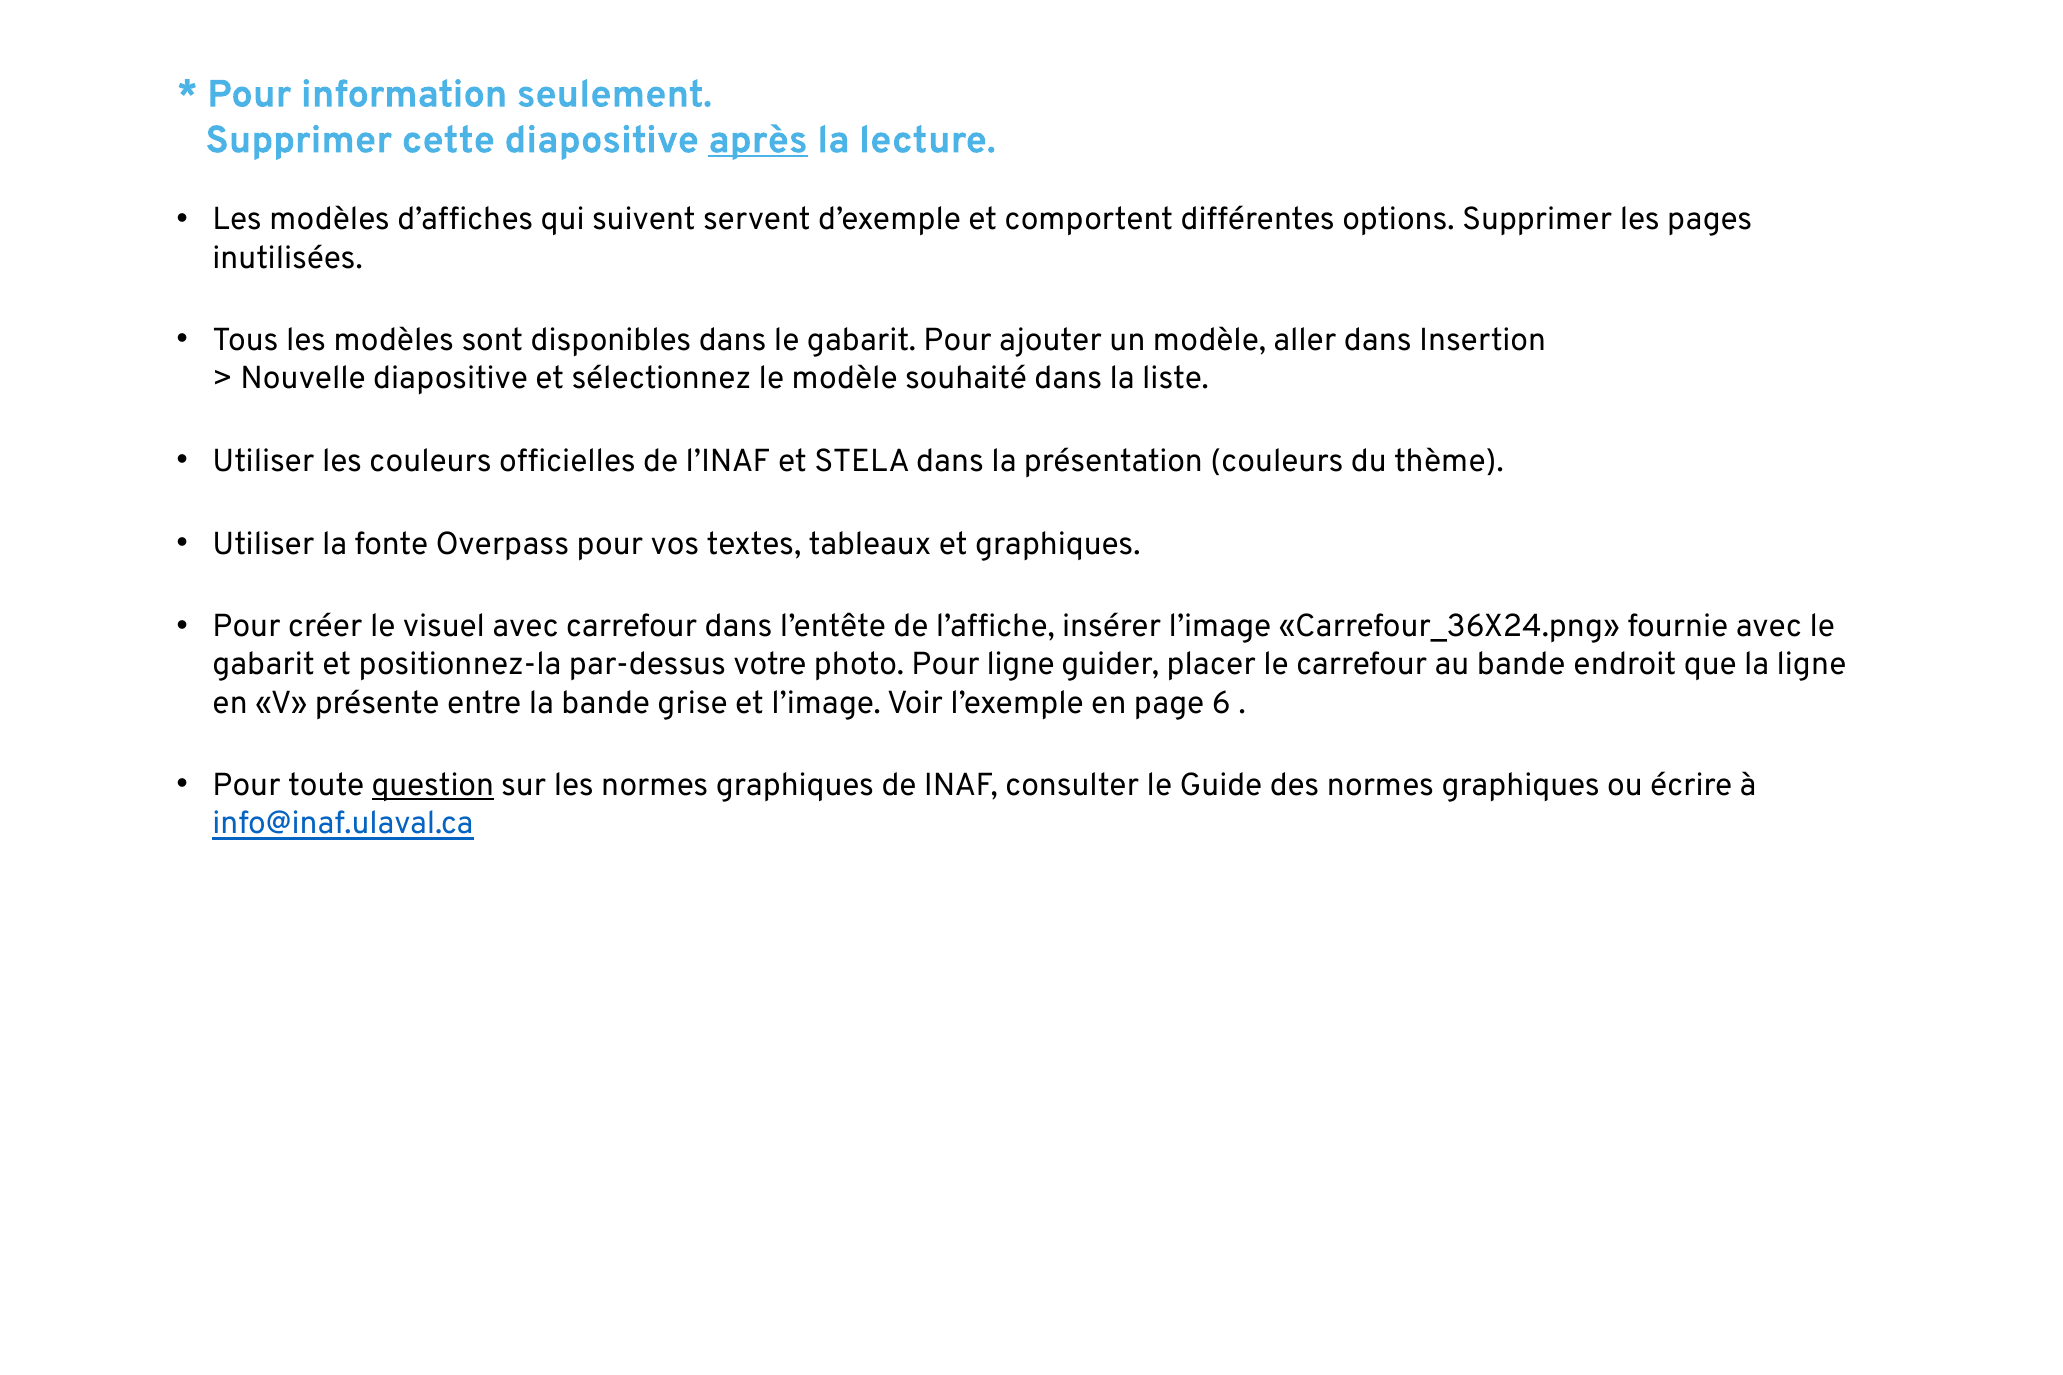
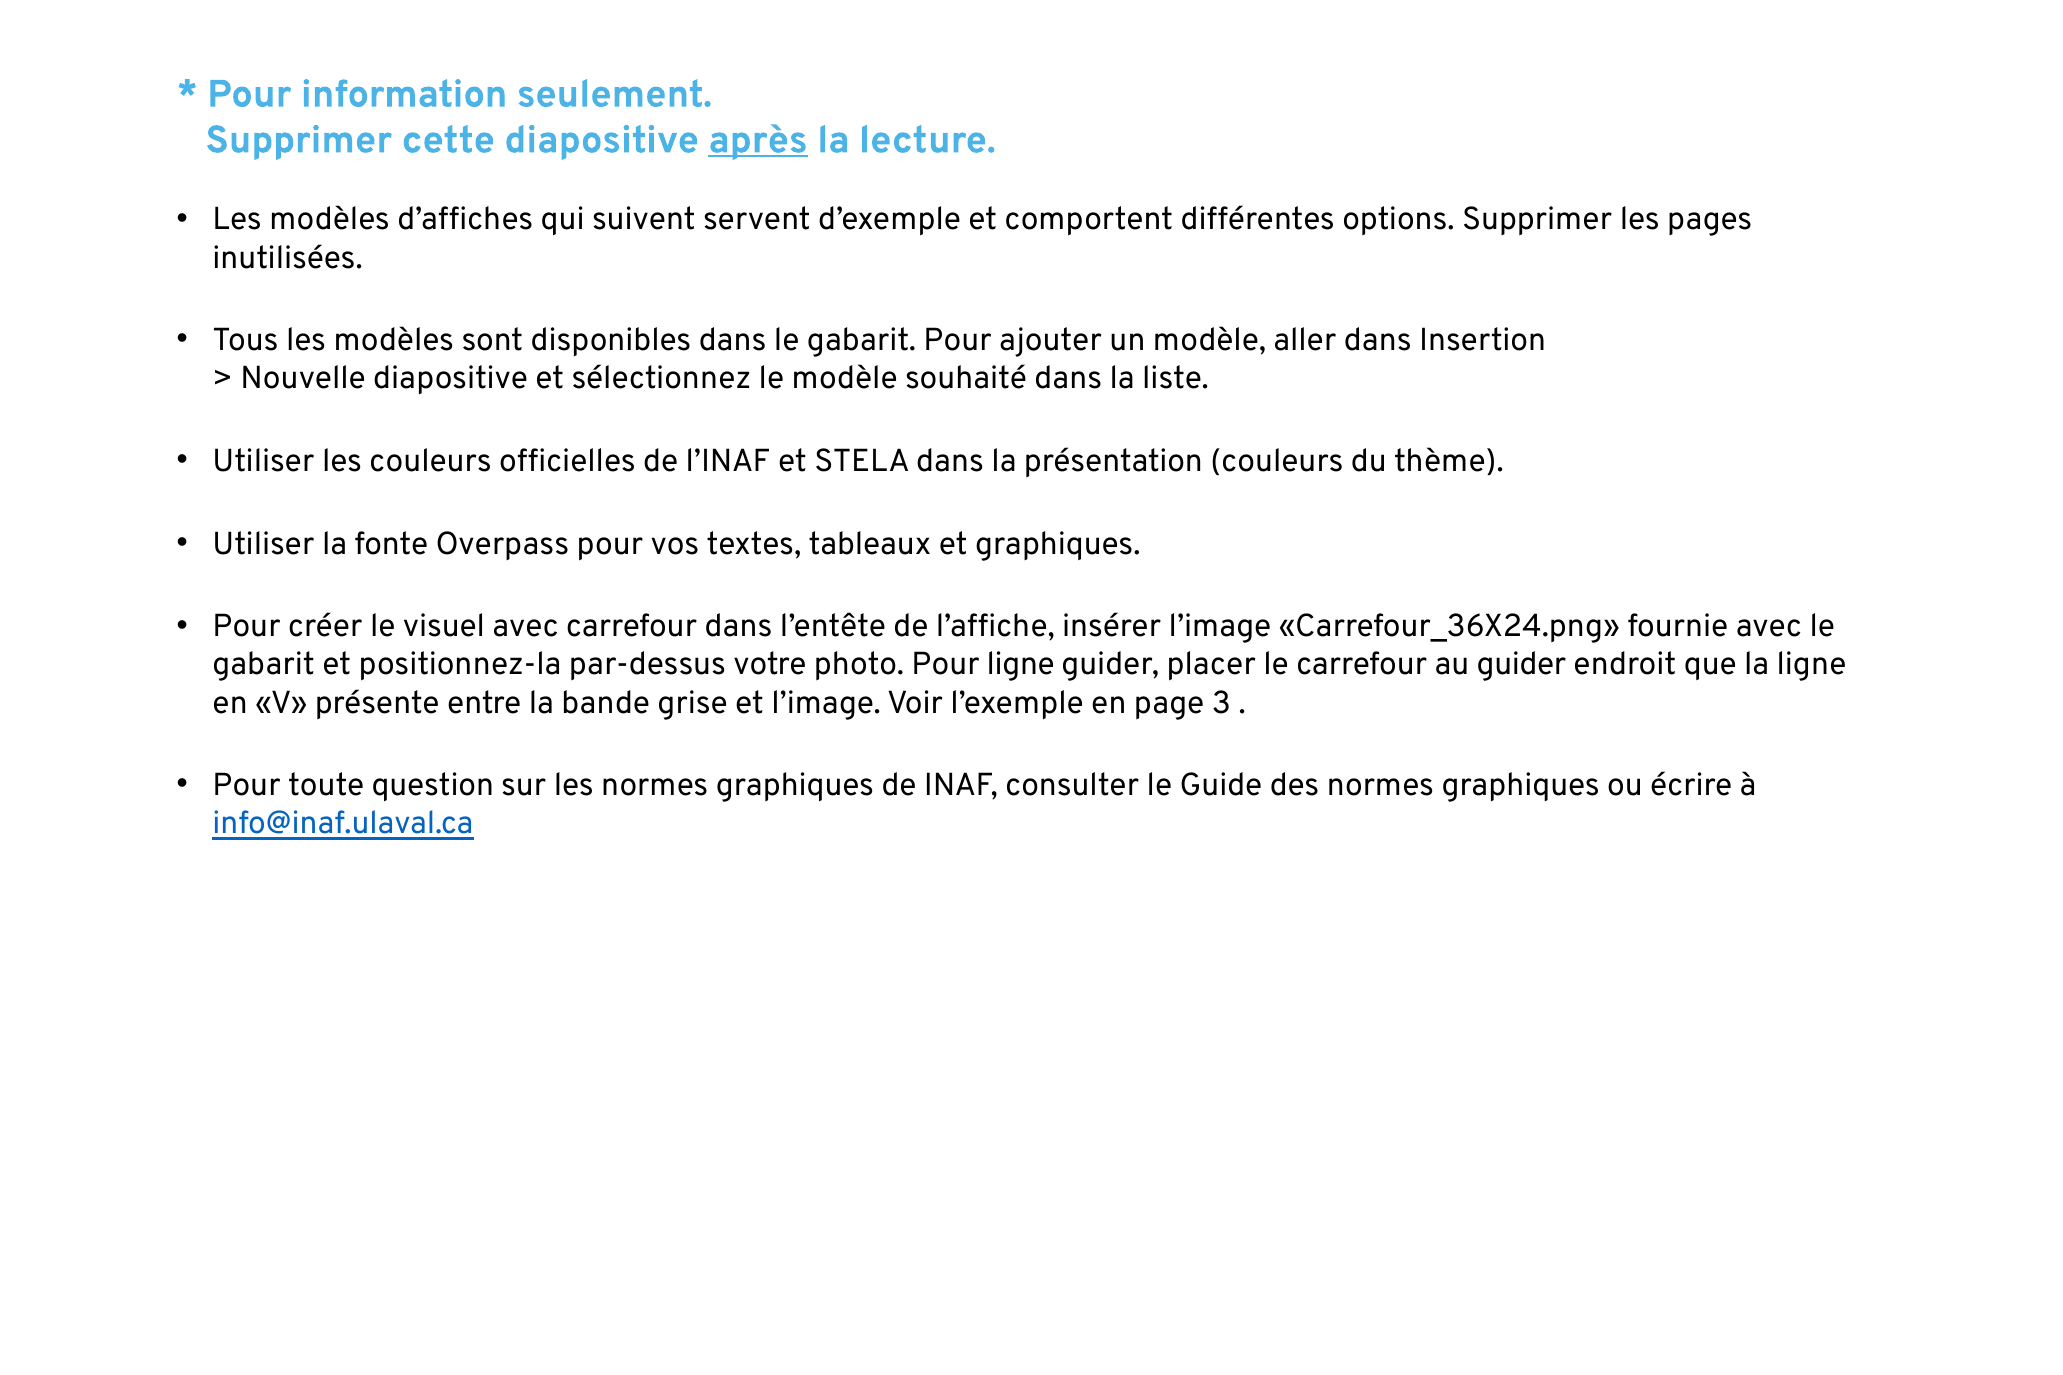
au bande: bande -> guider
6: 6 -> 3
question underline: present -> none
